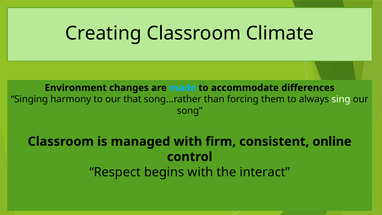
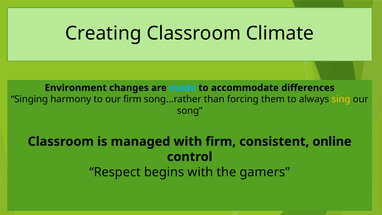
our that: that -> firm
sing colour: white -> yellow
interact: interact -> gamers
